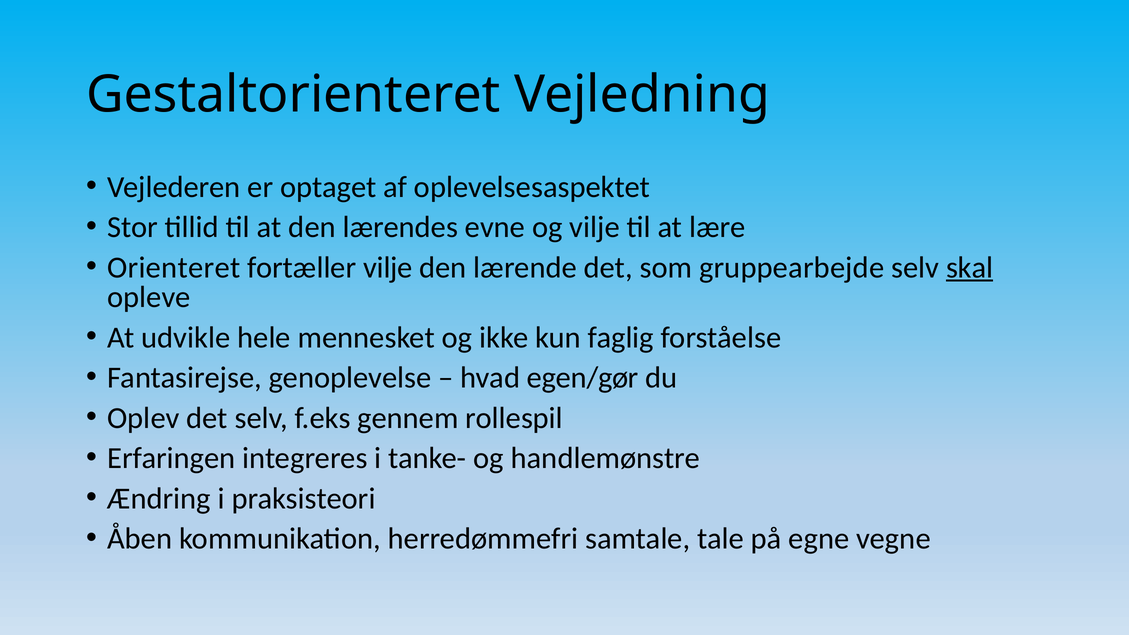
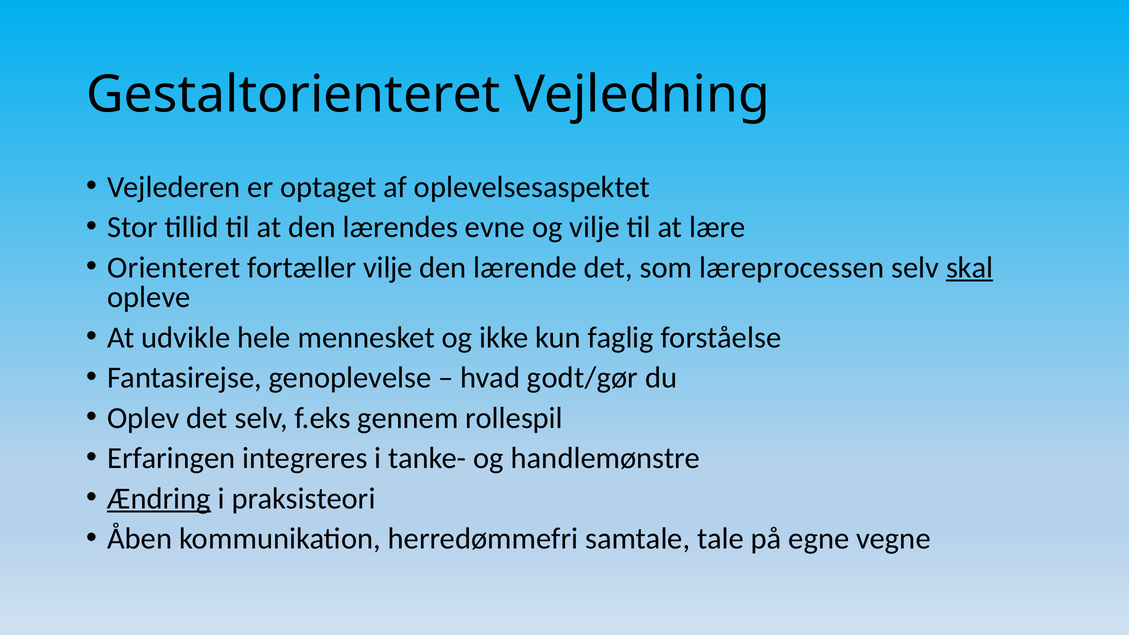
gruppearbejde: gruppearbejde -> læreprocessen
egen/gør: egen/gør -> godt/gør
Ændring underline: none -> present
